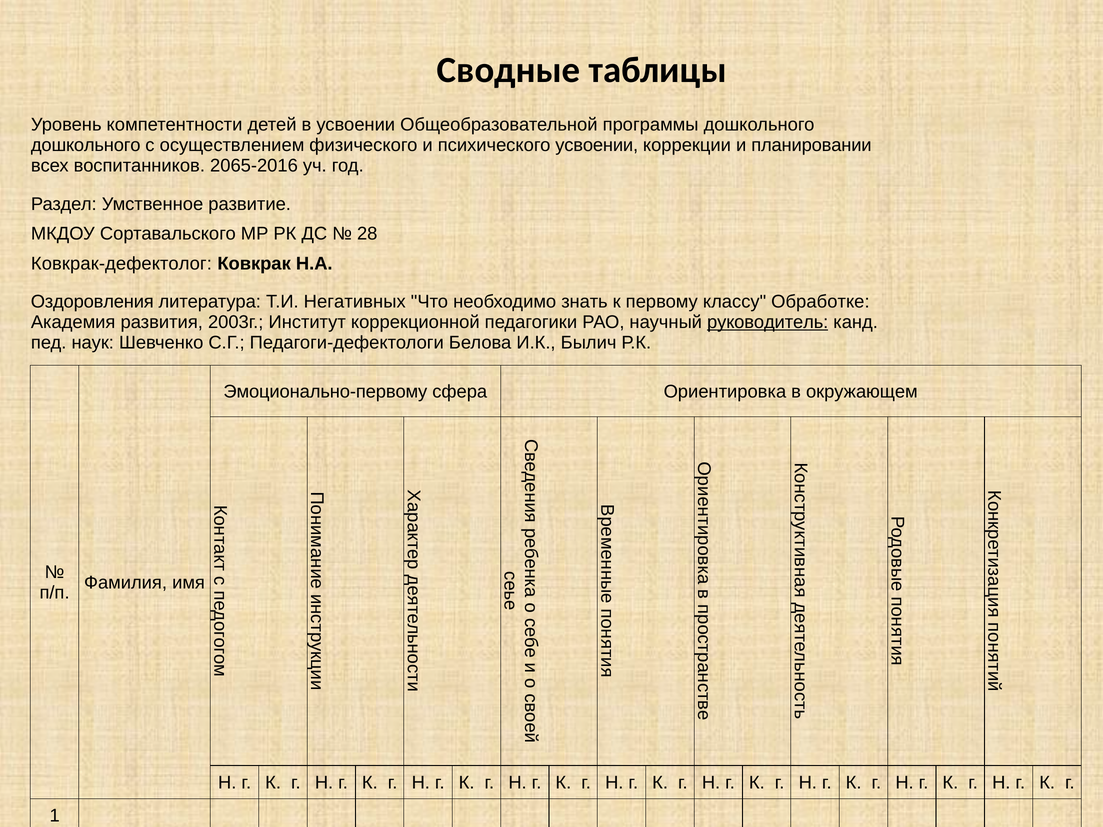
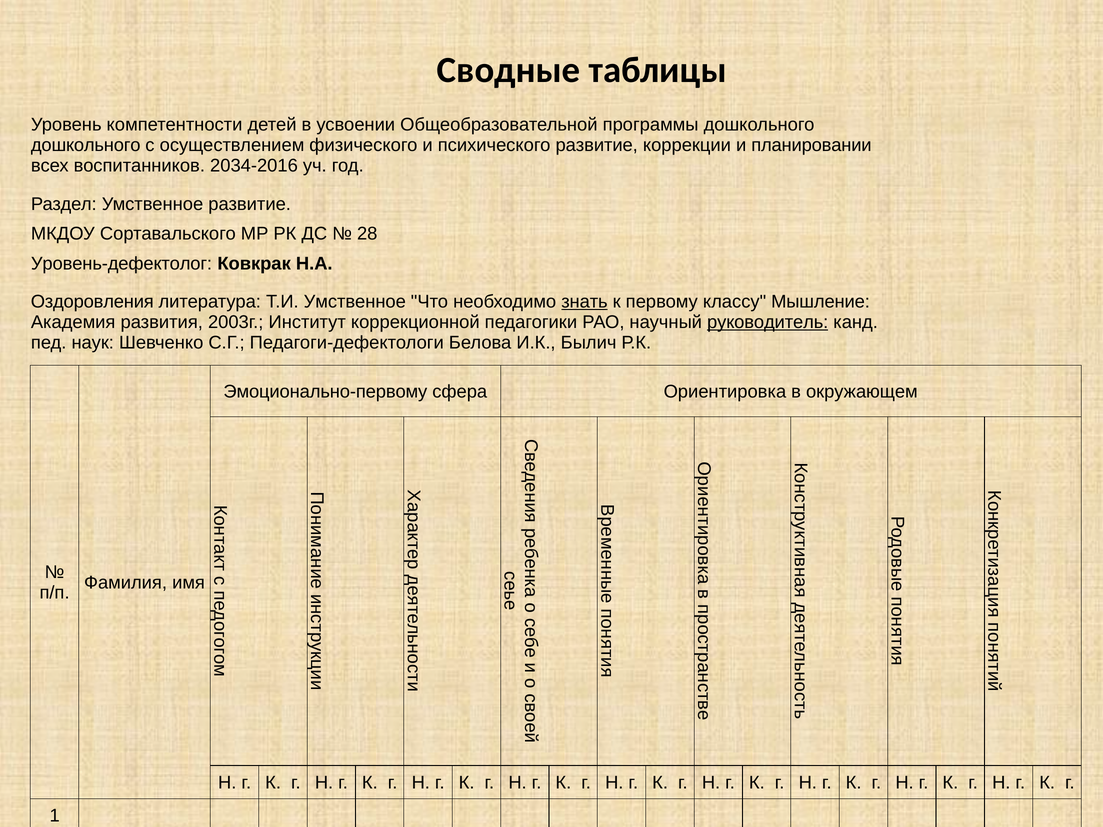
психического усвоении: усвоении -> развитие
2065-2016: 2065-2016 -> 2034-2016
Ковкрак-дефектолог: Ковкрак-дефектолог -> Уровень-дефектолог
Т.И Негативных: Негативных -> Умственное
знать underline: none -> present
Обработке: Обработке -> Мышление
